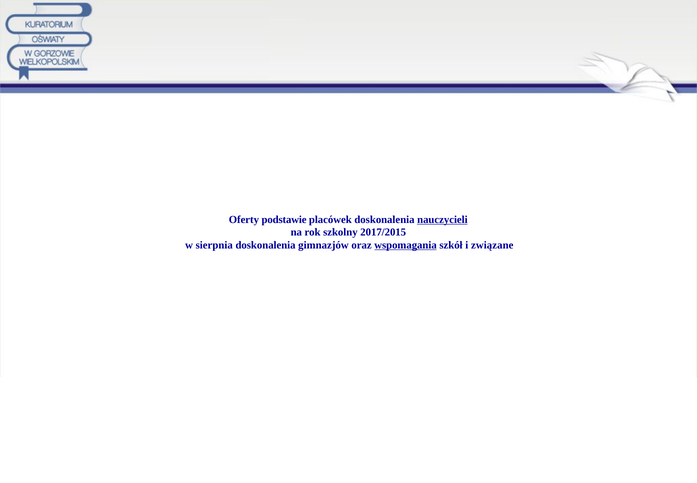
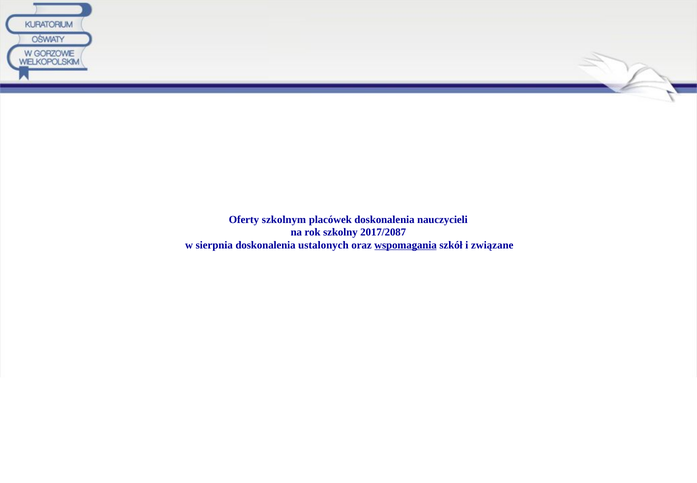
podstawie: podstawie -> szkolnym
nauczycieli underline: present -> none
2017/2015: 2017/2015 -> 2017/2087
gimnazjów: gimnazjów -> ustalonych
